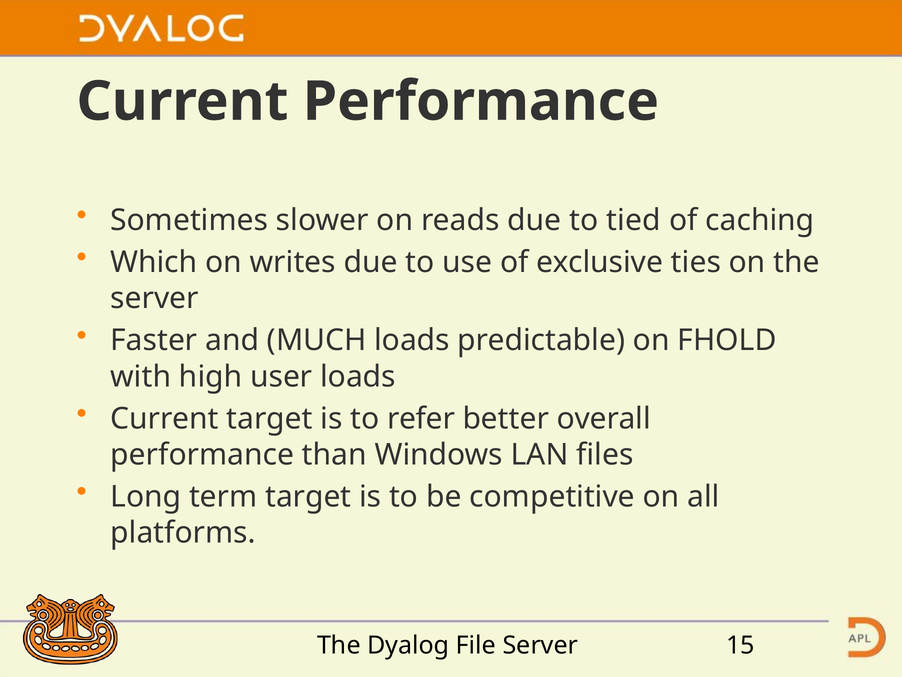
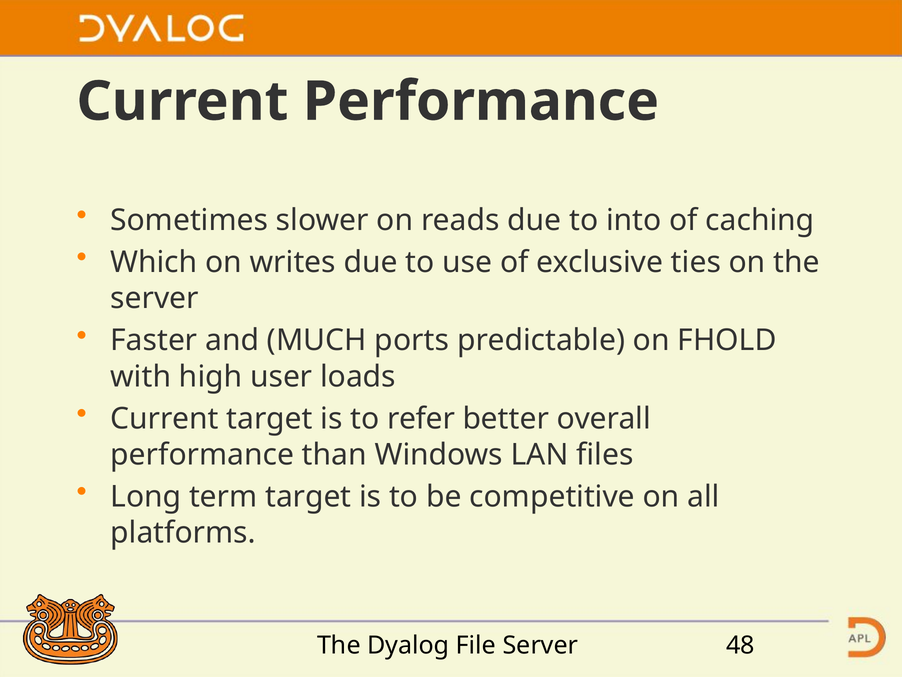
tied: tied -> into
MUCH loads: loads -> ports
15: 15 -> 48
